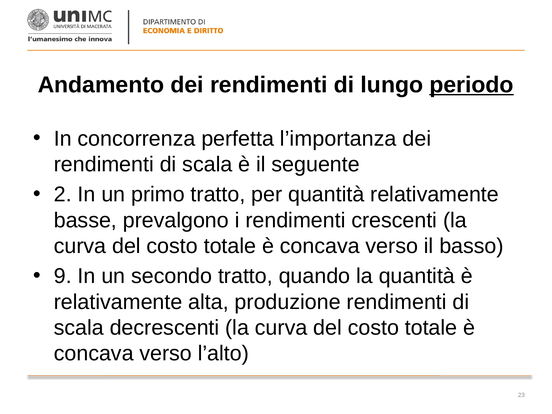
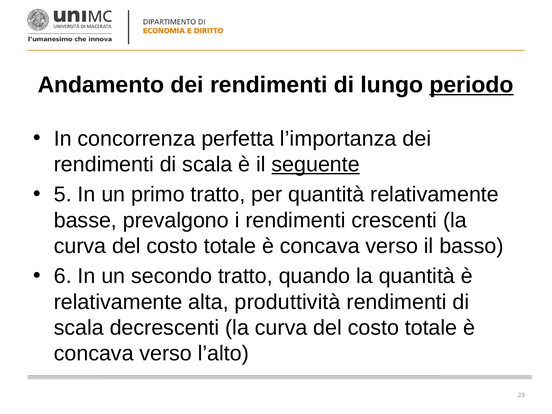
seguente underline: none -> present
2: 2 -> 5
9: 9 -> 6
produzione: produzione -> produttività
